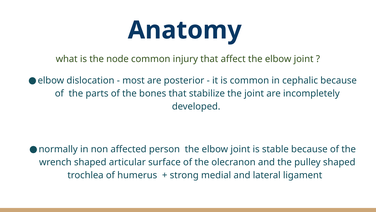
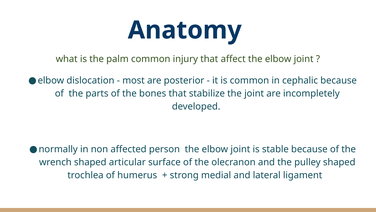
node: node -> palm
